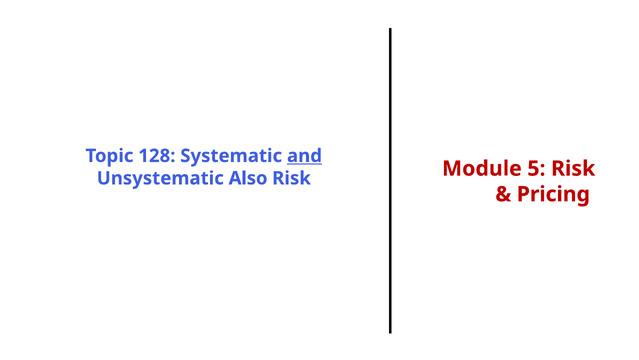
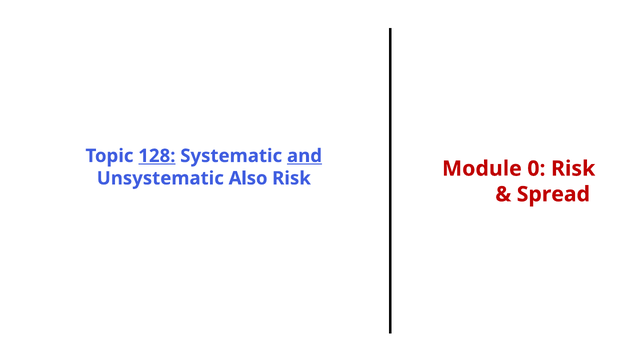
128 underline: none -> present
5: 5 -> 0
Pricing: Pricing -> Spread
